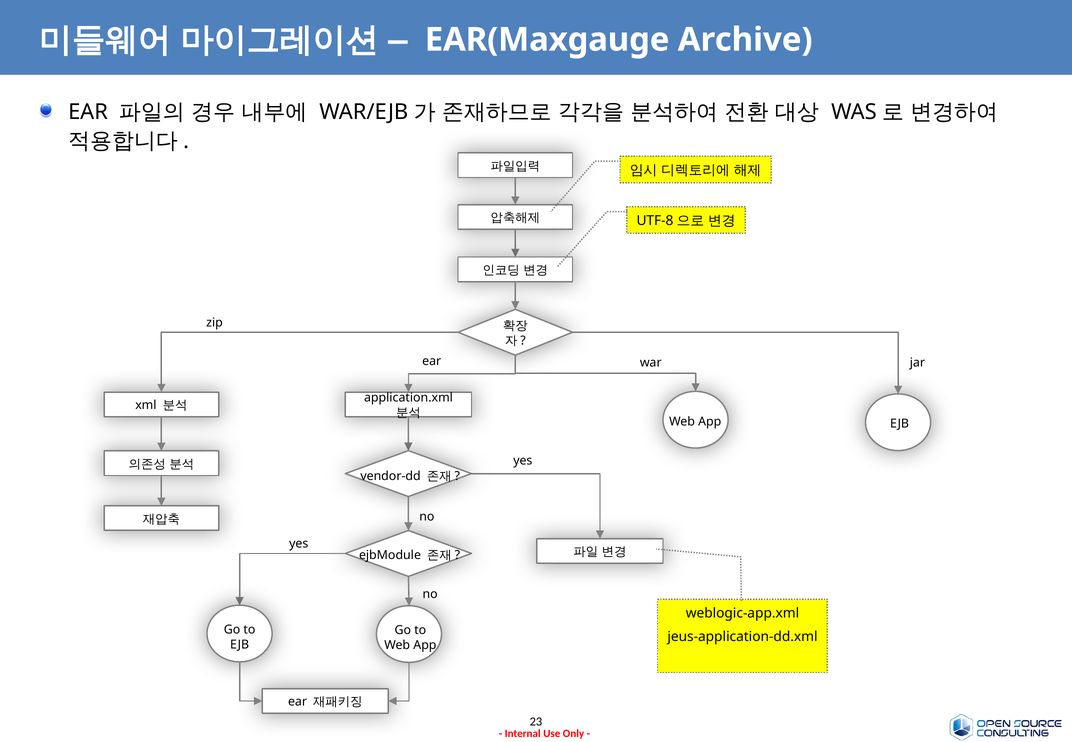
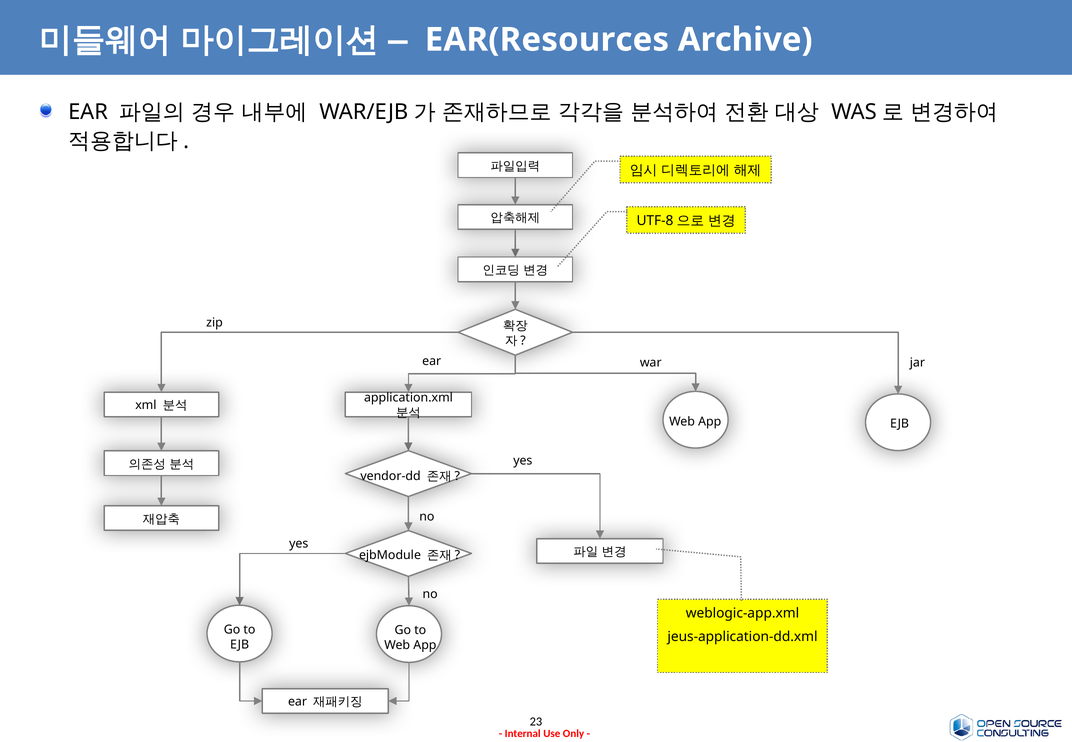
EAR(Maxgauge: EAR(Maxgauge -> EAR(Resources
